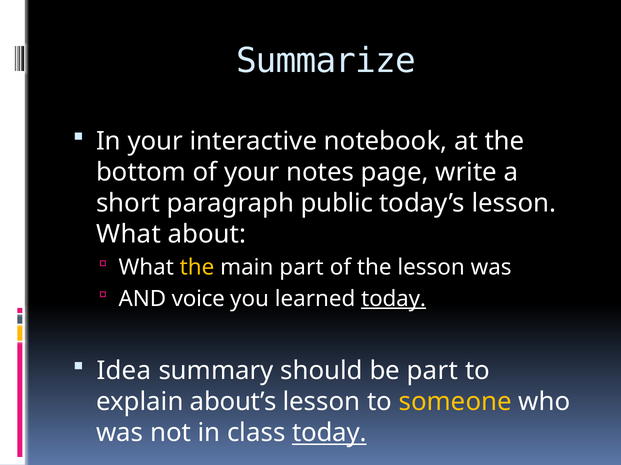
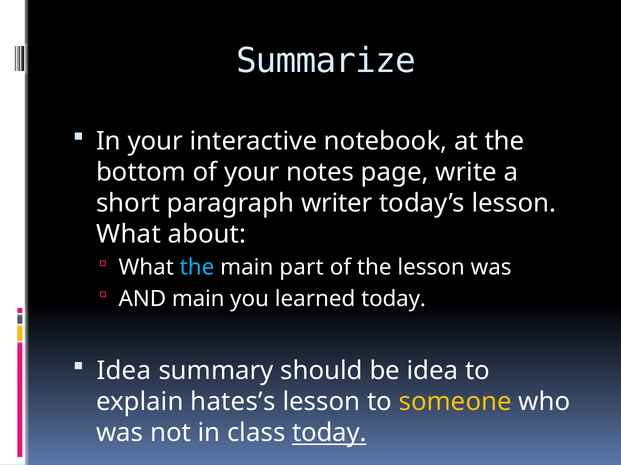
public: public -> writer
the at (197, 268) colour: yellow -> light blue
AND voice: voice -> main
today at (394, 299) underline: present -> none
be part: part -> idea
about’s: about’s -> hates’s
